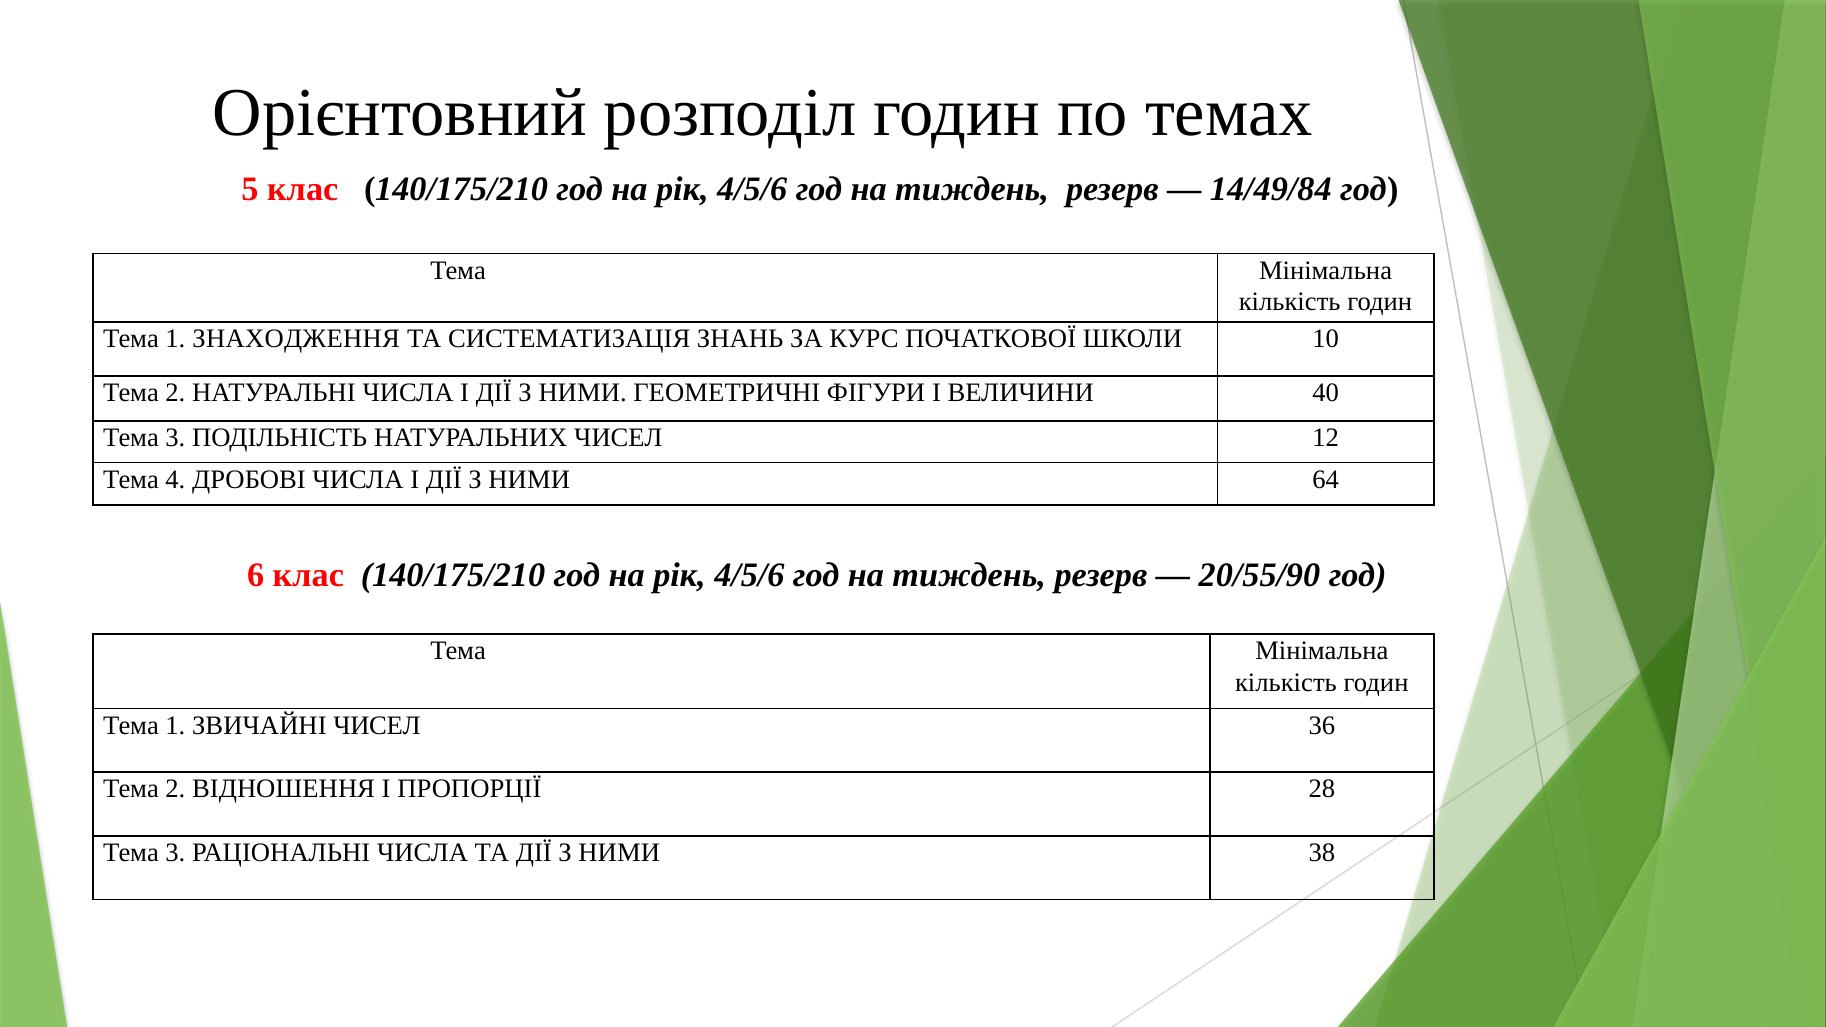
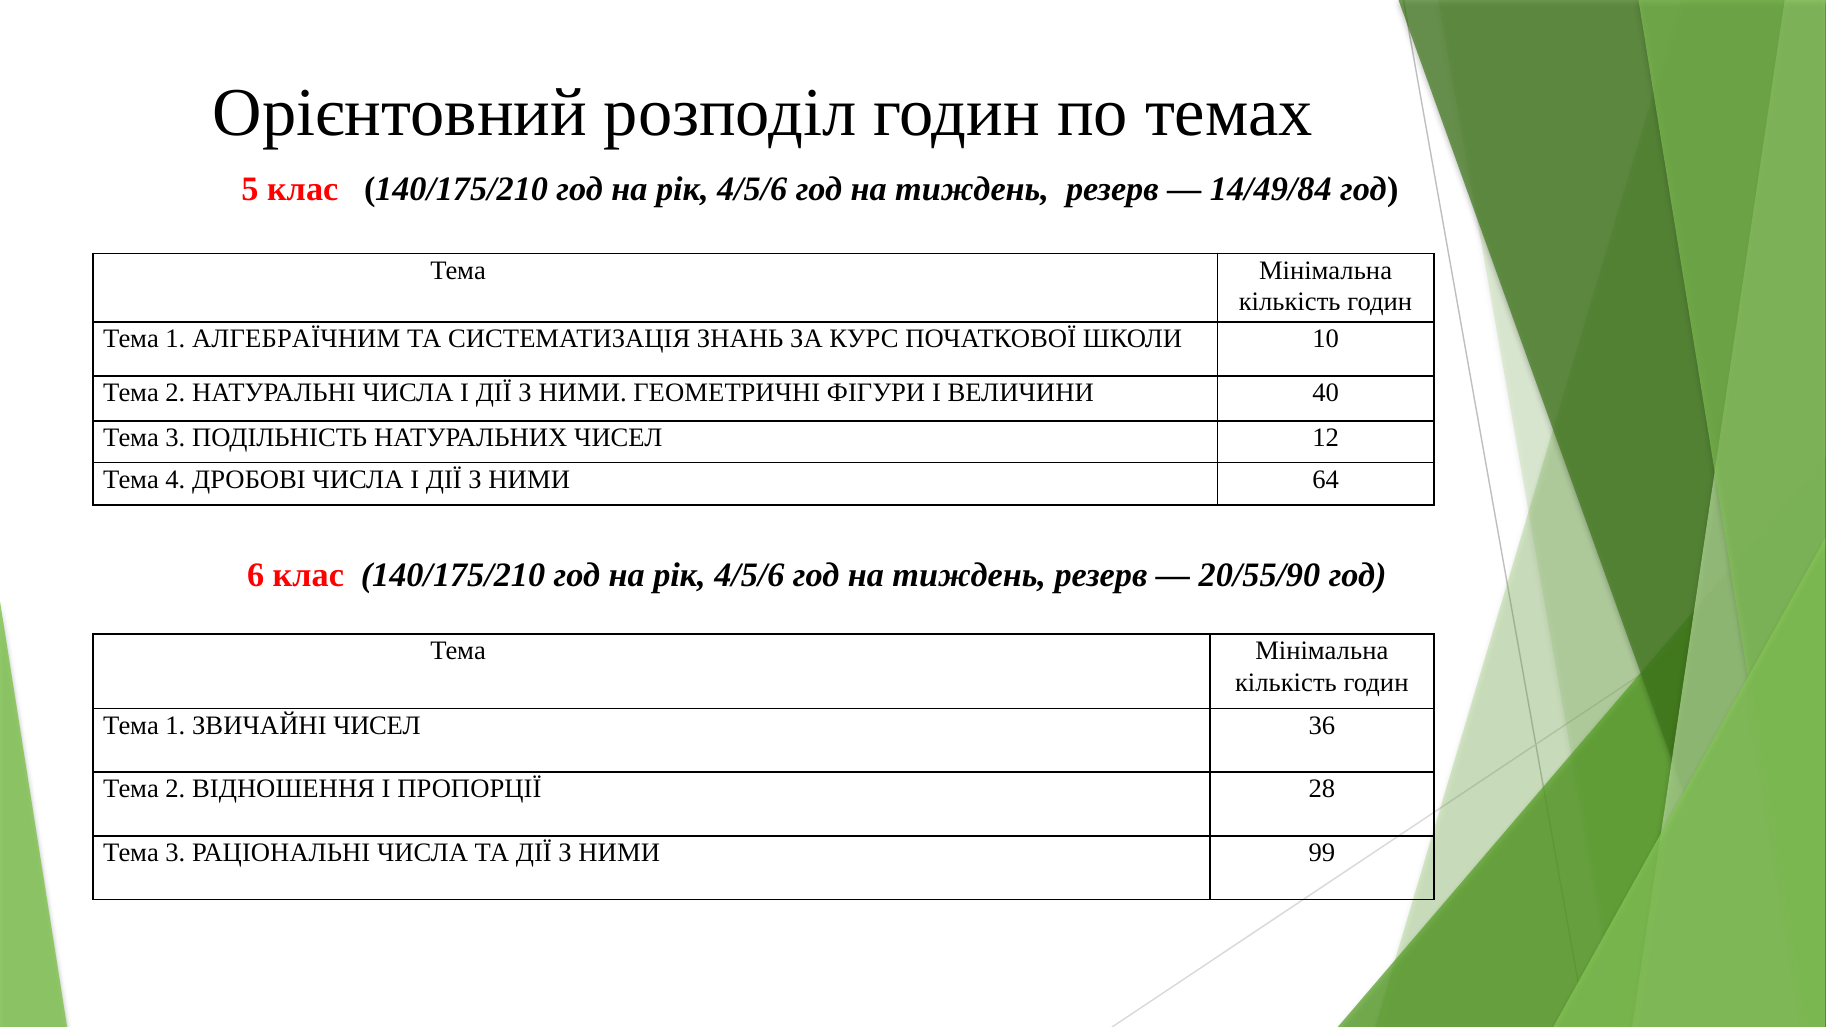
ЗНАХОДЖЕННЯ: ЗНАХОДЖЕННЯ -> АЛГЕБРАЇЧНИМ
38: 38 -> 99
